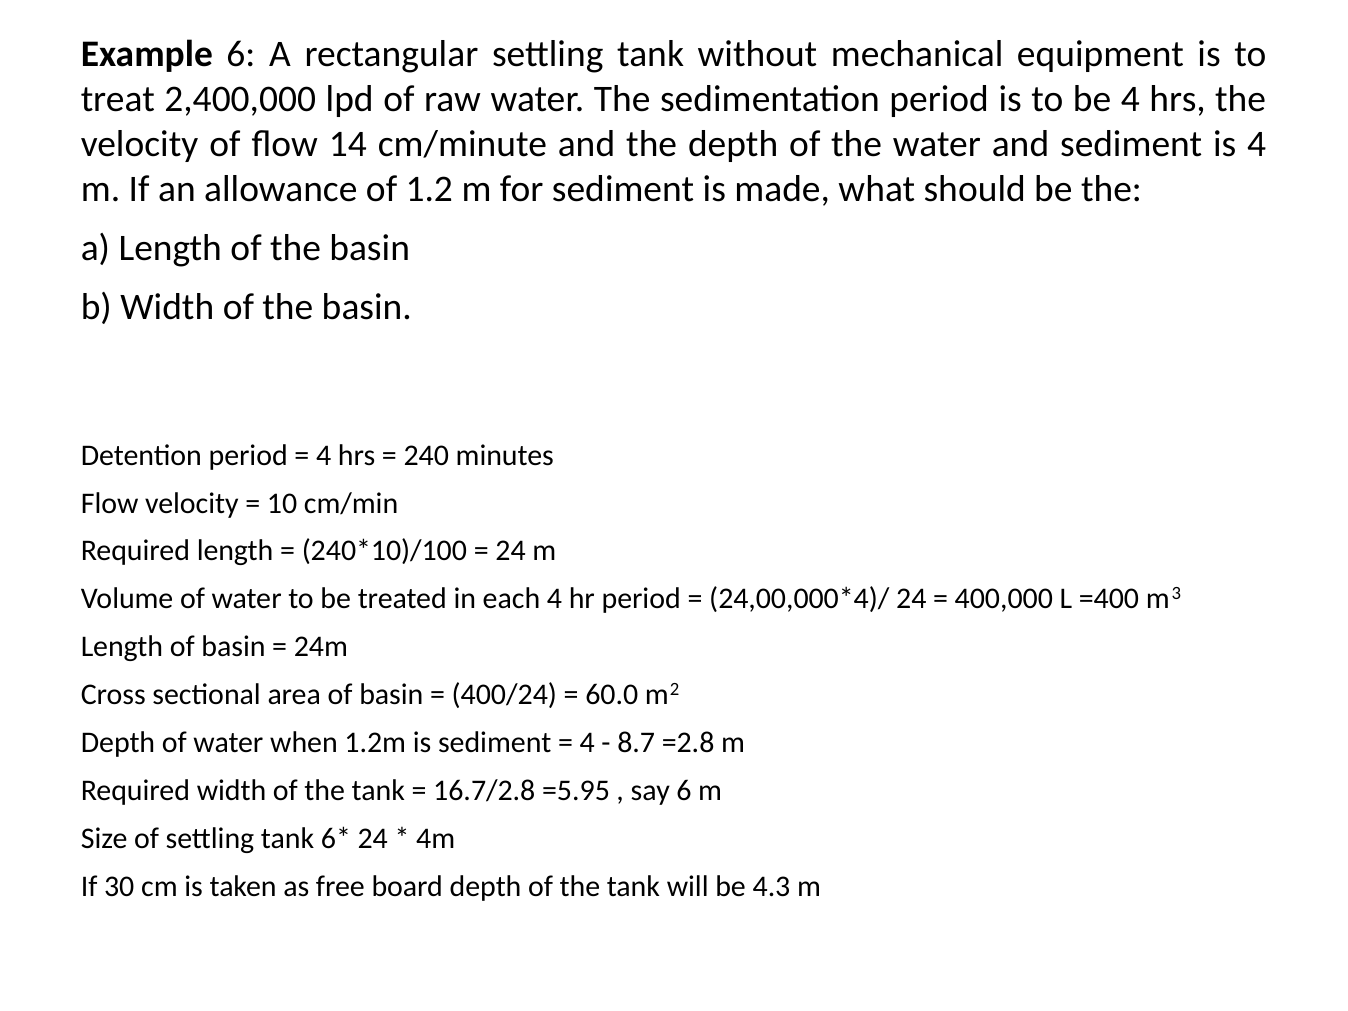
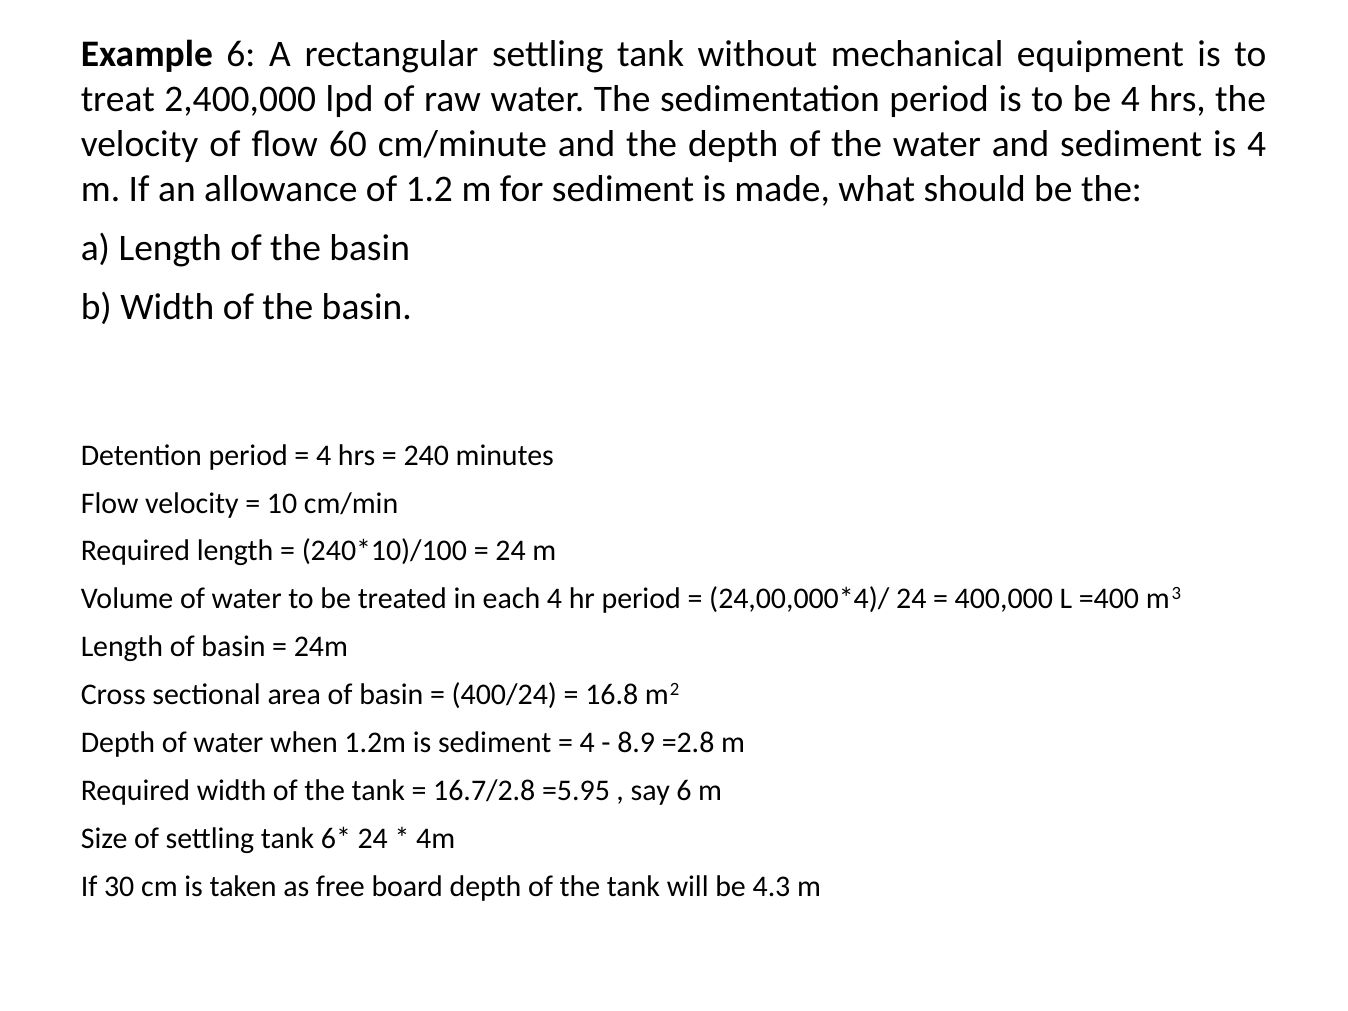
14: 14 -> 60
60.0: 60.0 -> 16.8
8.7: 8.7 -> 8.9
